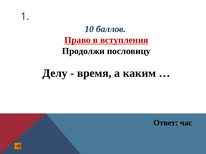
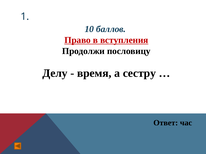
каким: каким -> сестру
